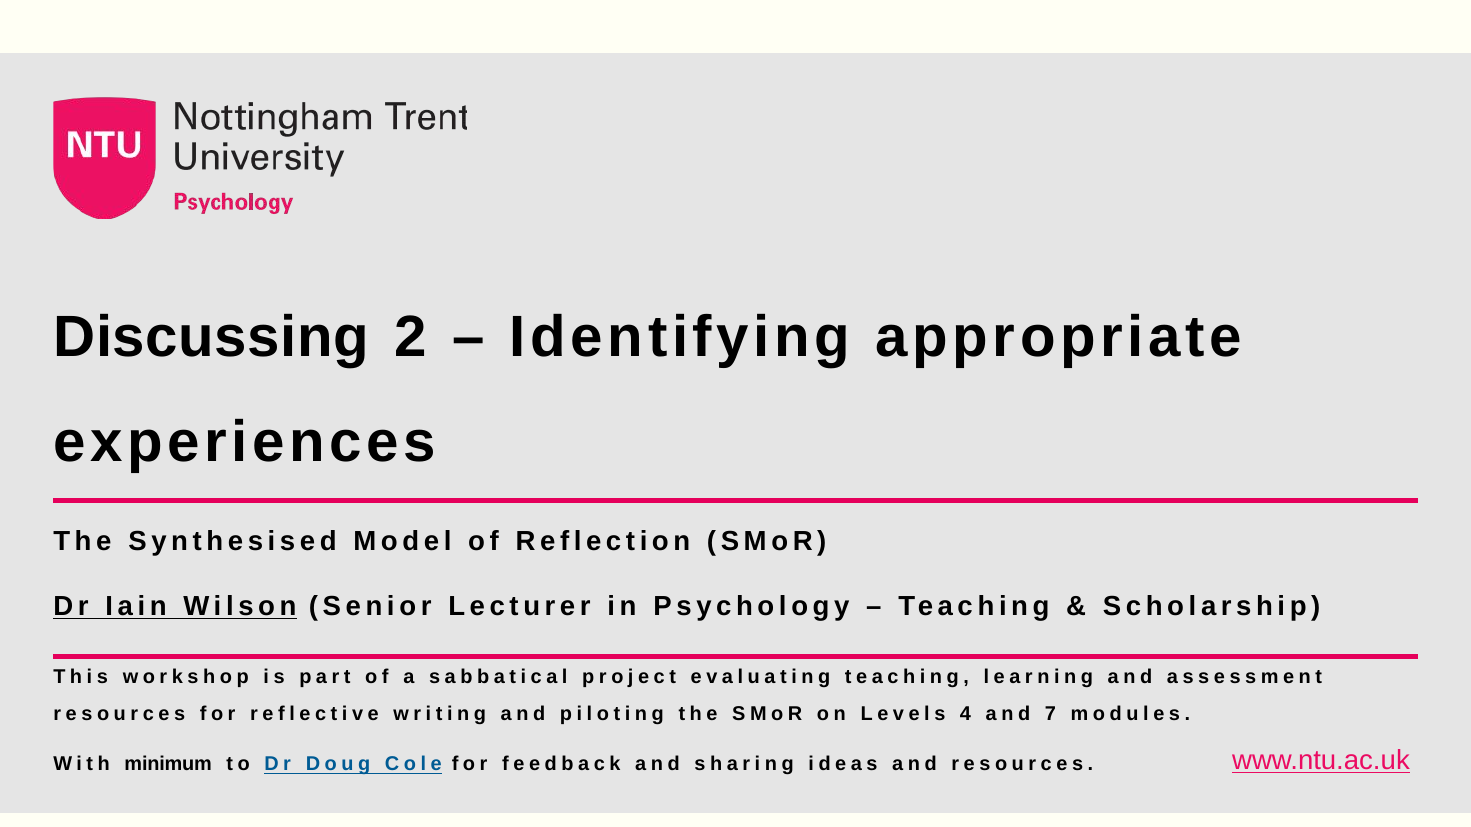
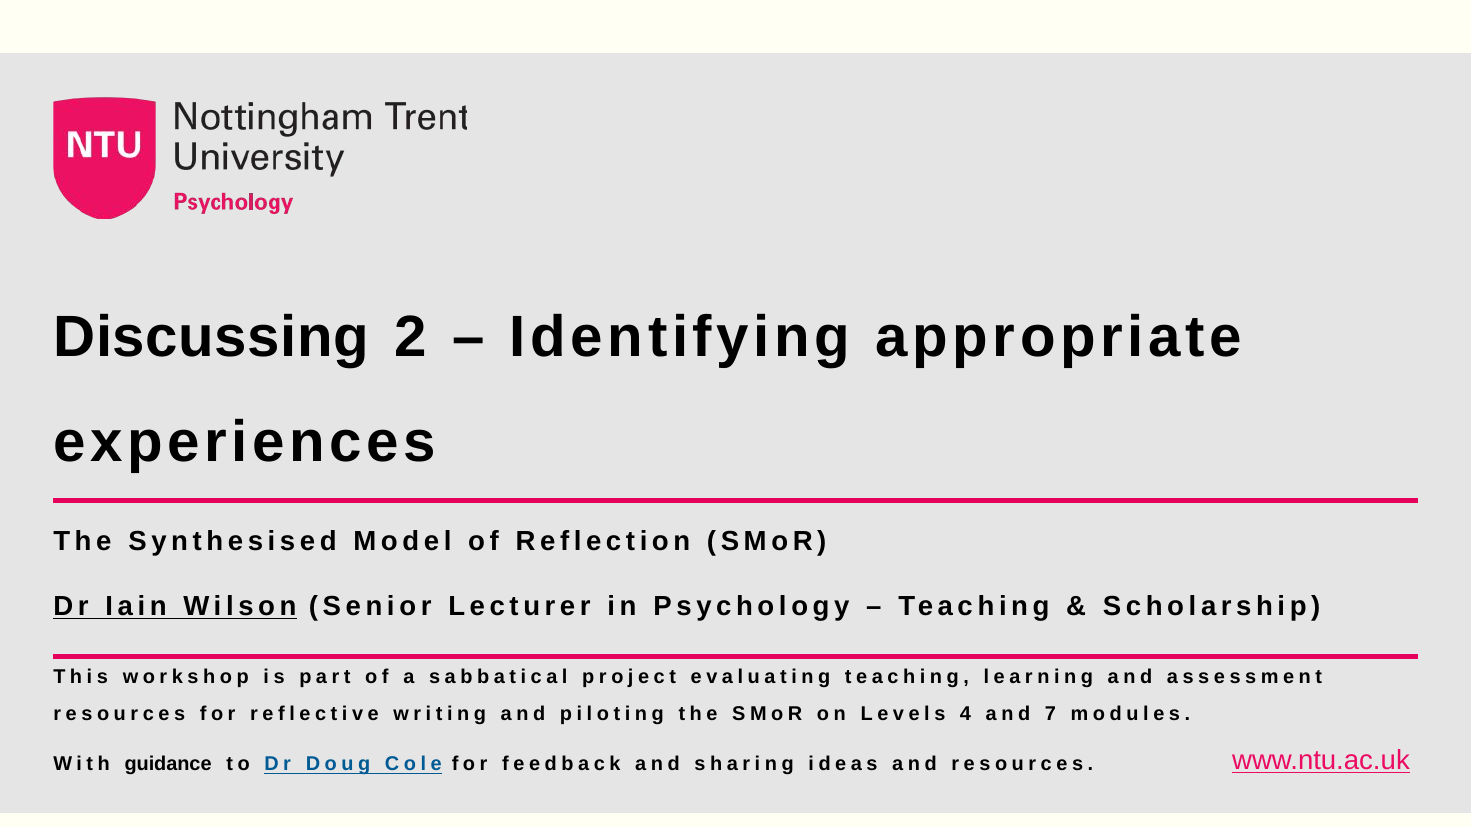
minimum: minimum -> guidance
